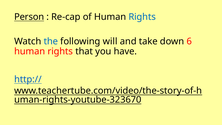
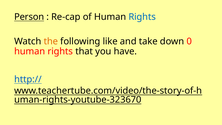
the colour: blue -> orange
will: will -> like
6: 6 -> 0
